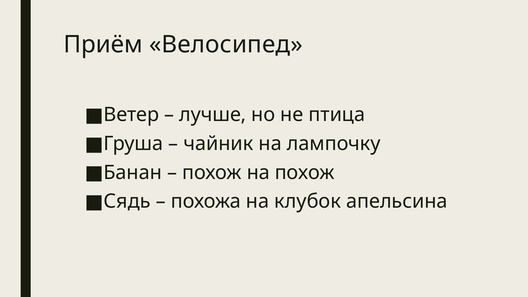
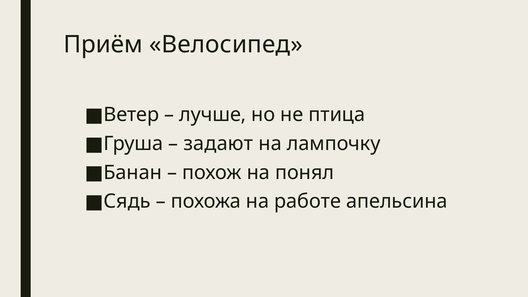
чайник: чайник -> задают
на похож: похож -> понял
клубок: клубок -> работе
